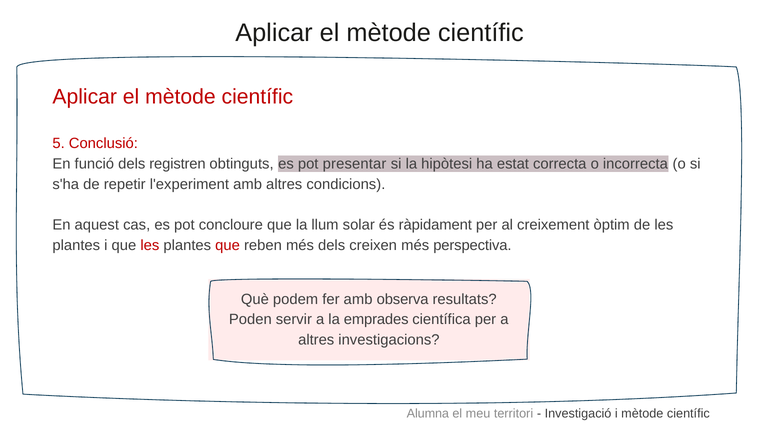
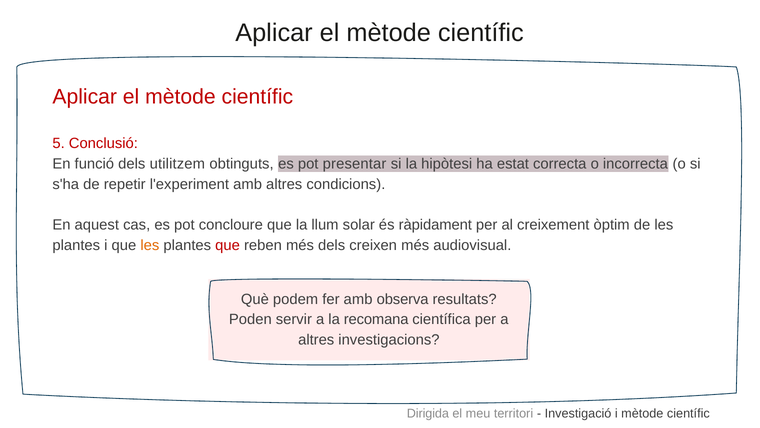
registren: registren -> utilitzem
les at (150, 245) colour: red -> orange
perspectiva: perspectiva -> audiovisual
emprades: emprades -> recomana
Alumna: Alumna -> Dirigida
